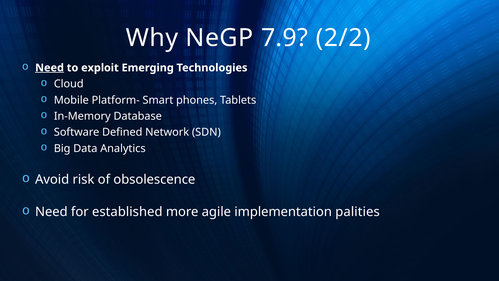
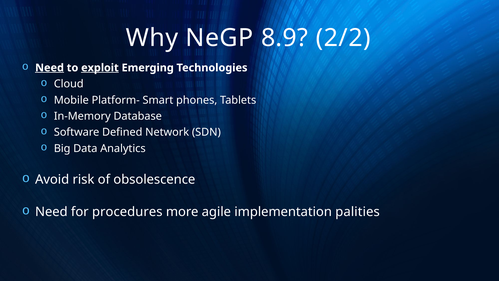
7.9: 7.9 -> 8.9
exploit underline: none -> present
established: established -> procedures
